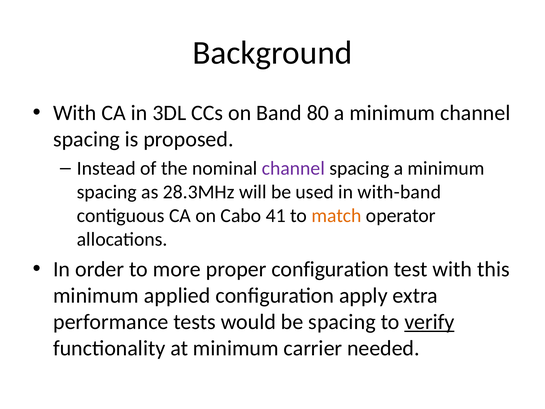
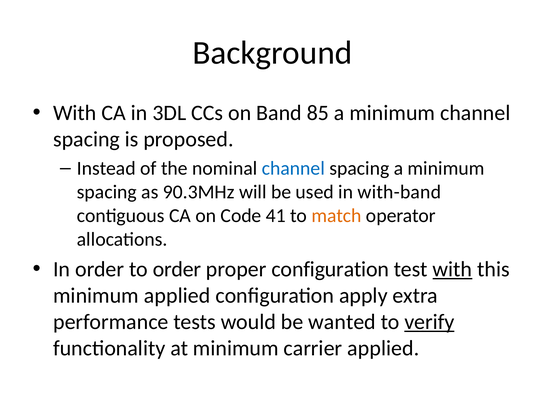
80: 80 -> 85
channel at (293, 168) colour: purple -> blue
28.3MHz: 28.3MHz -> 90.3MHz
Cabo: Cabo -> Code
to more: more -> order
with at (452, 269) underline: none -> present
be spacing: spacing -> wanted
carrier needed: needed -> applied
